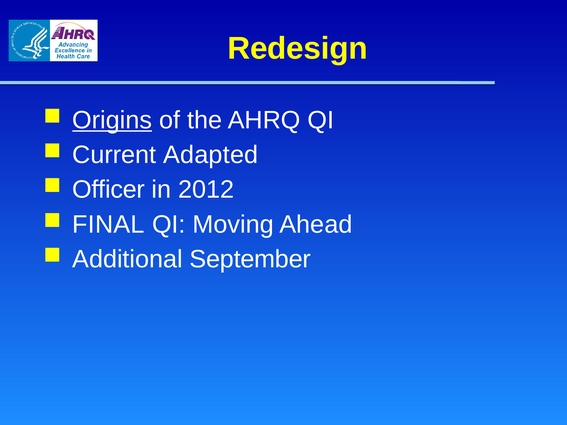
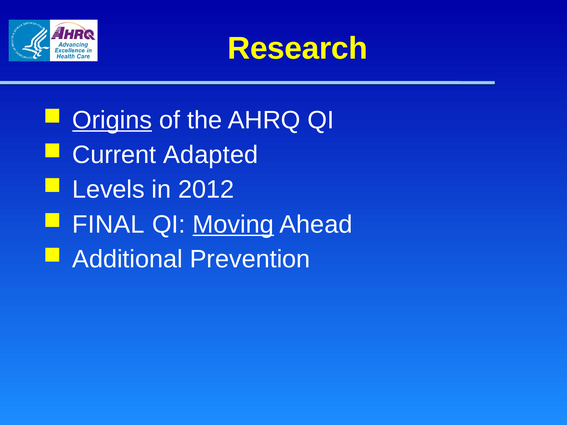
Redesign: Redesign -> Research
Officer: Officer -> Levels
Moving underline: none -> present
September: September -> Prevention
